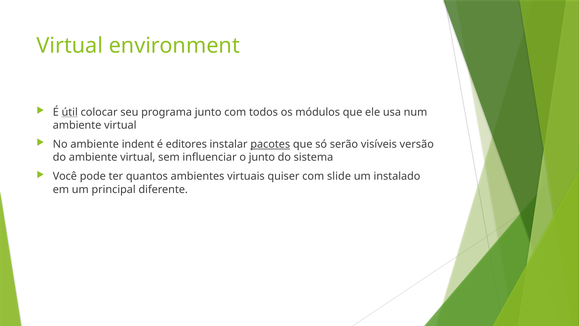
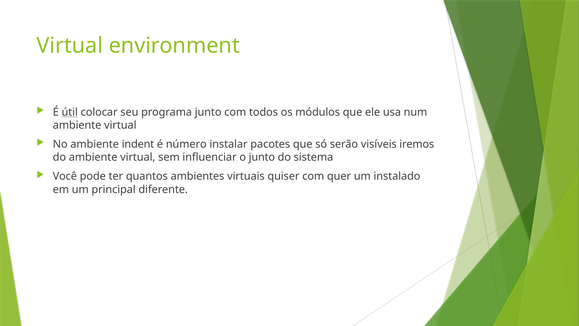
editores: editores -> número
pacotes underline: present -> none
versão: versão -> iremos
slide: slide -> quer
